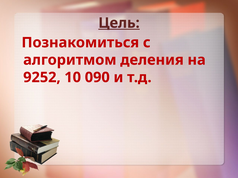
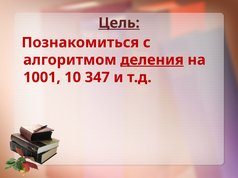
деления underline: none -> present
9252: 9252 -> 1001
090: 090 -> 347
